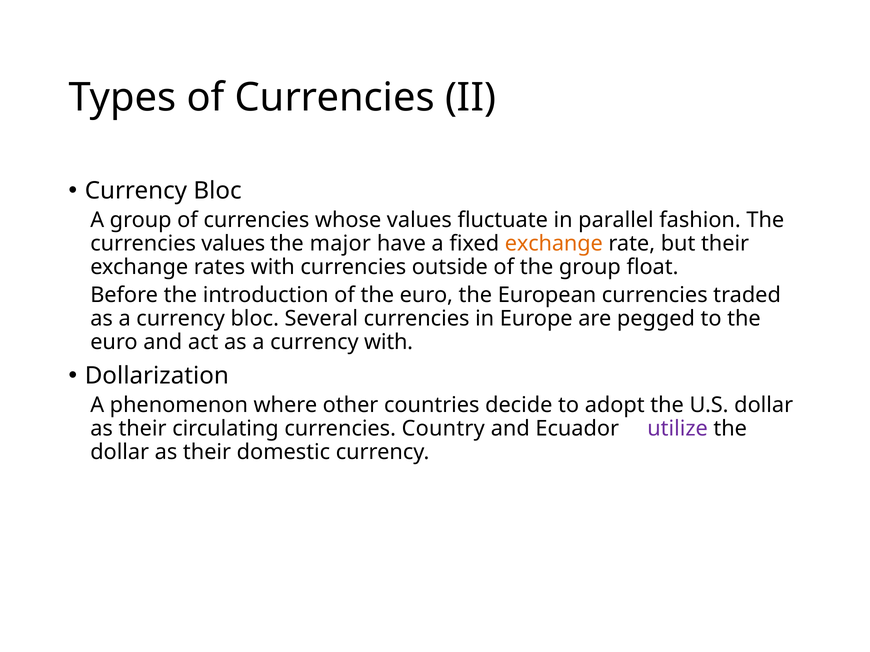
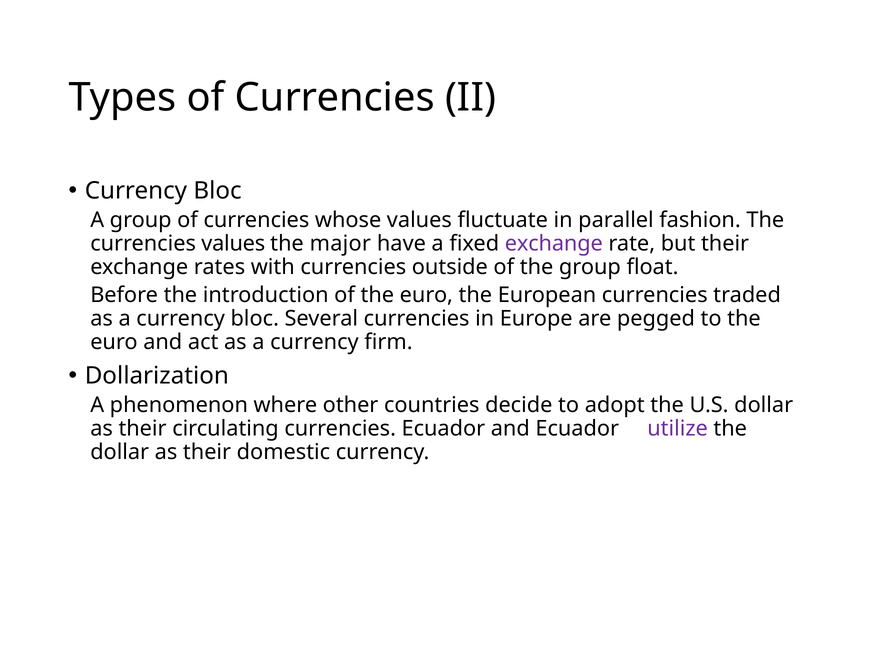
exchange at (554, 244) colour: orange -> purple
currency with: with -> firm
currencies Country: Country -> Ecuador
